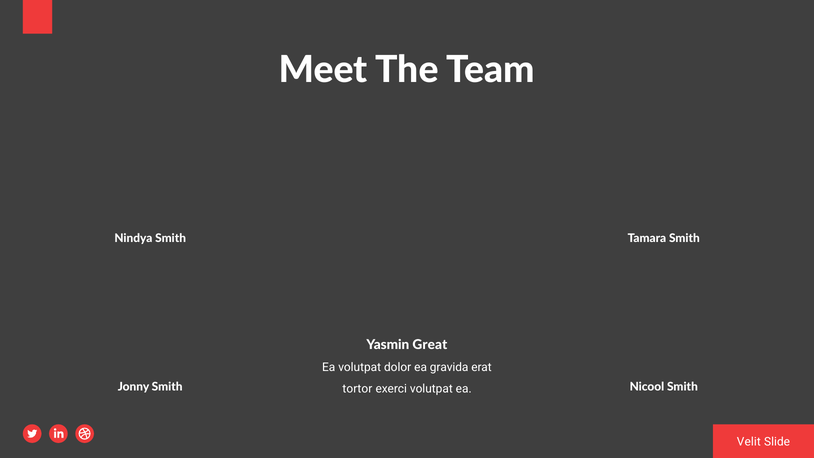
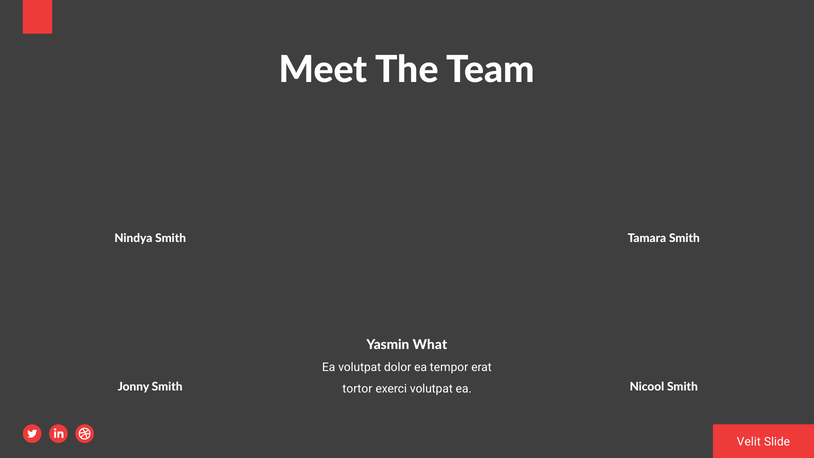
Great: Great -> What
gravida: gravida -> tempor
